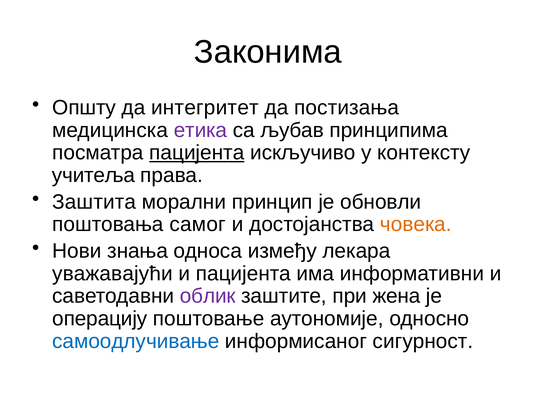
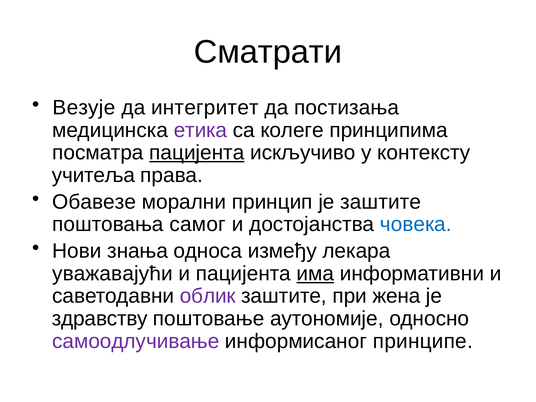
Законима: Законима -> Сматрати
Општу: Општу -> Везује
љубав: љубав -> колеге
Заштита: Заштита -> Обавезе
је обновли: обновли -> заштите
човека colour: orange -> blue
има underline: none -> present
операцију: операцију -> здравству
самоодлучивање colour: blue -> purple
сигурност: сигурност -> принципе
